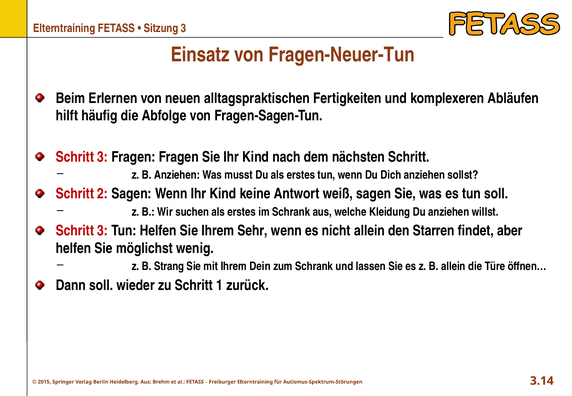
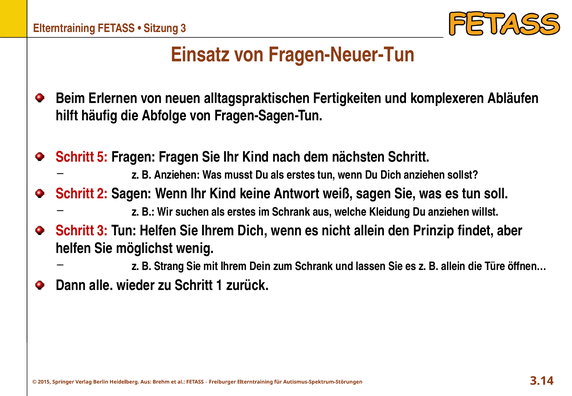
3 at (103, 157): 3 -> 5
Ihrem Sehr: Sehr -> Dich
Starren: Starren -> Prinzip
Dann soll: soll -> alle
